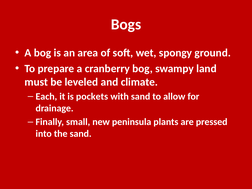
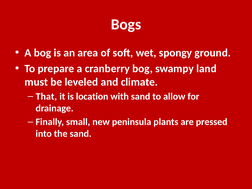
Each: Each -> That
pockets: pockets -> location
